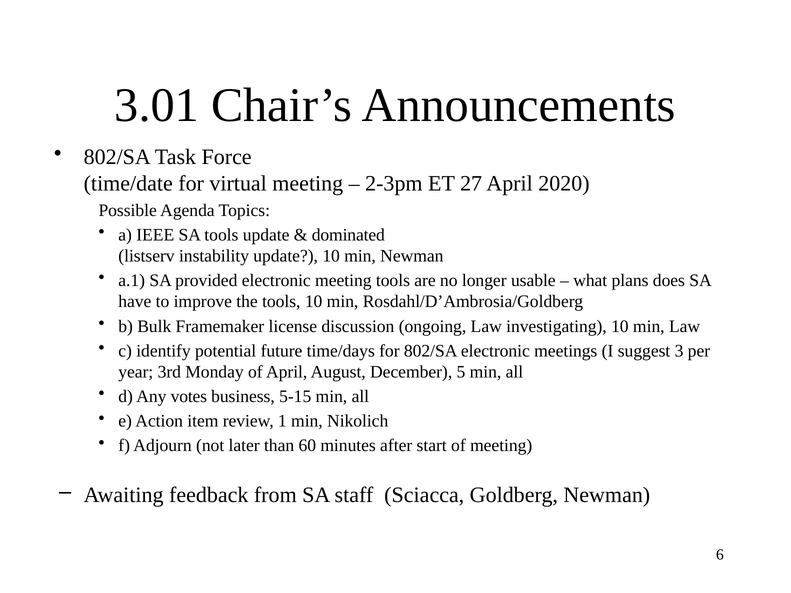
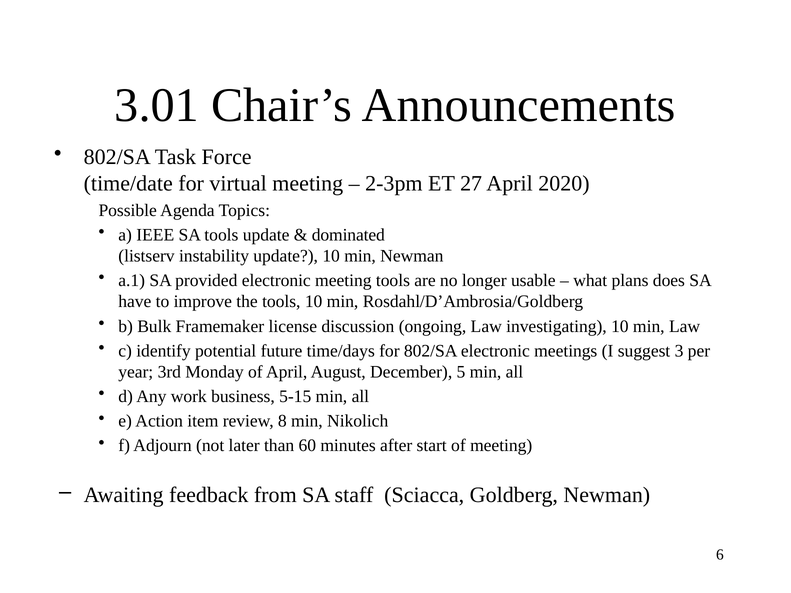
votes: votes -> work
1: 1 -> 8
